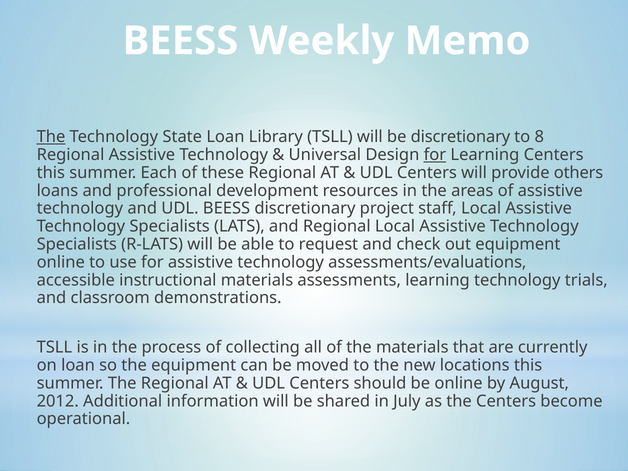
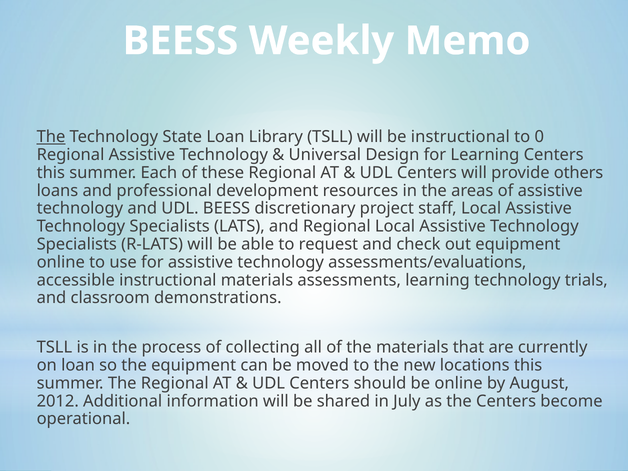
be discretionary: discretionary -> instructional
8: 8 -> 0
for at (435, 155) underline: present -> none
